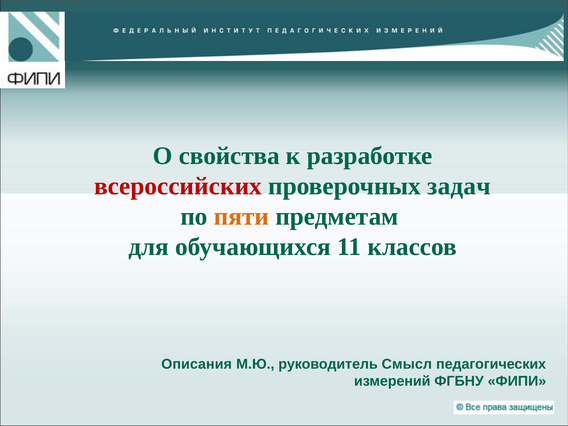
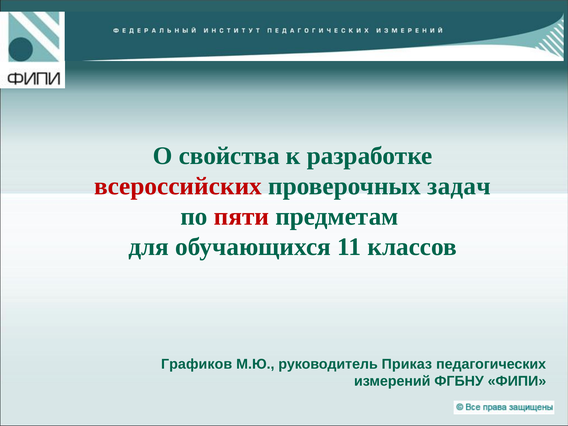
пяти colour: orange -> red
Описания: Описания -> Графиков
Смысл: Смысл -> Приказ
